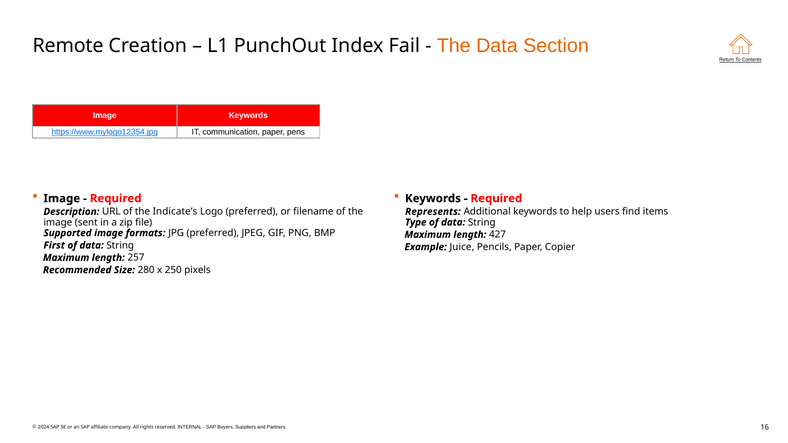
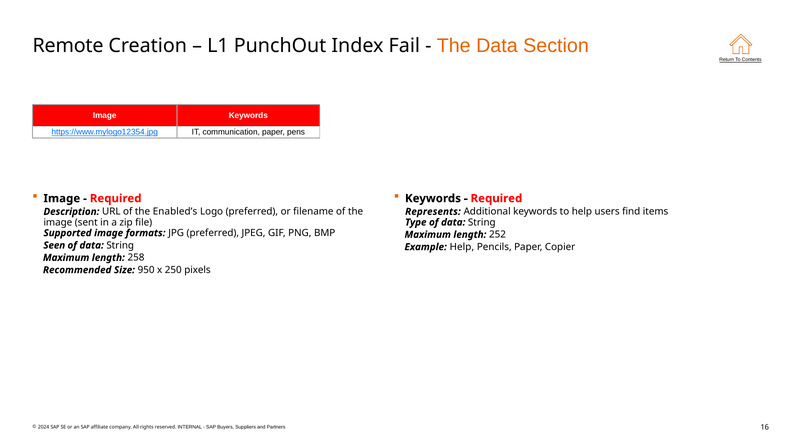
Indicate’s: Indicate’s -> Enabled’s
427: 427 -> 252
First: First -> Seen
Example Juice: Juice -> Help
257: 257 -> 258
280: 280 -> 950
